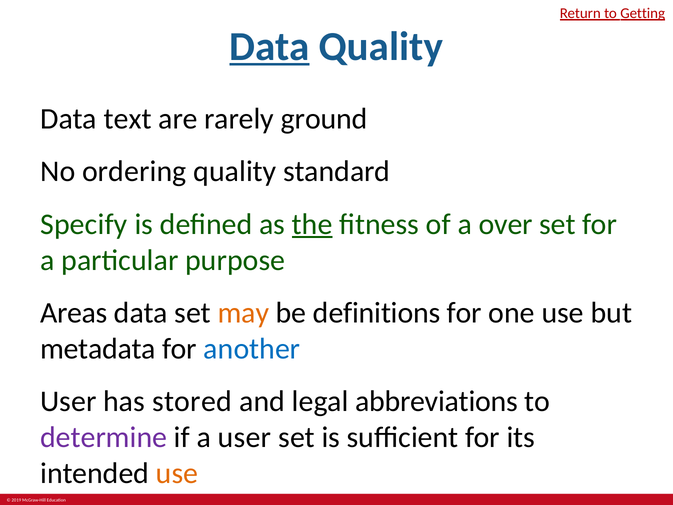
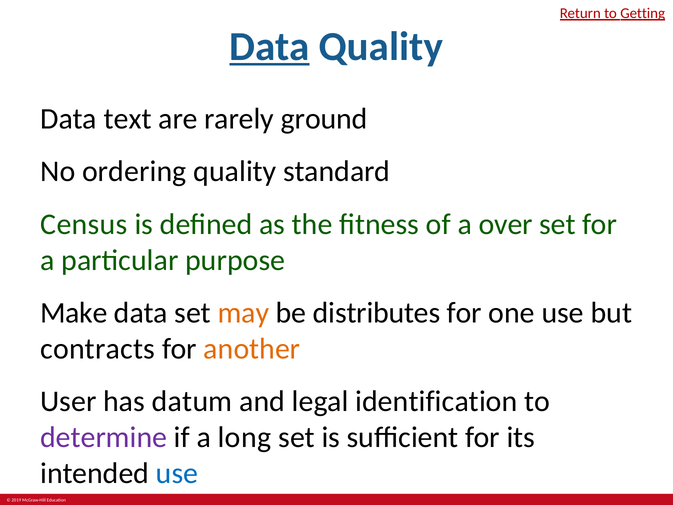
Specify: Specify -> Census
the underline: present -> none
Areas: Areas -> Make
definitions: definitions -> distributes
metadata: metadata -> contracts
another colour: blue -> orange
stored: stored -> datum
abbreviations: abbreviations -> identification
a user: user -> long
use at (177, 473) colour: orange -> blue
